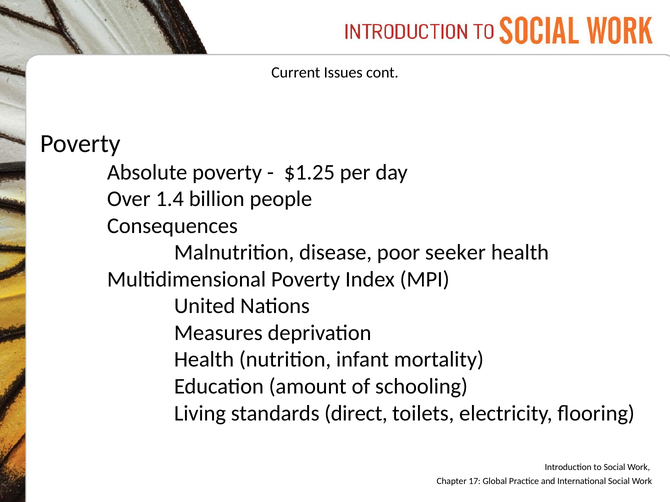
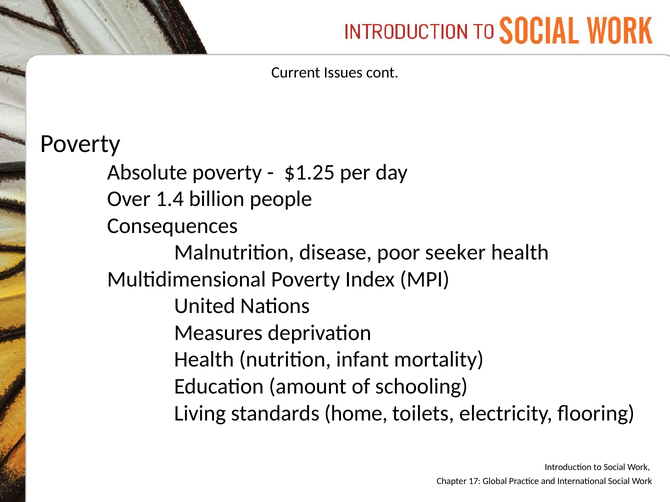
direct: direct -> home
